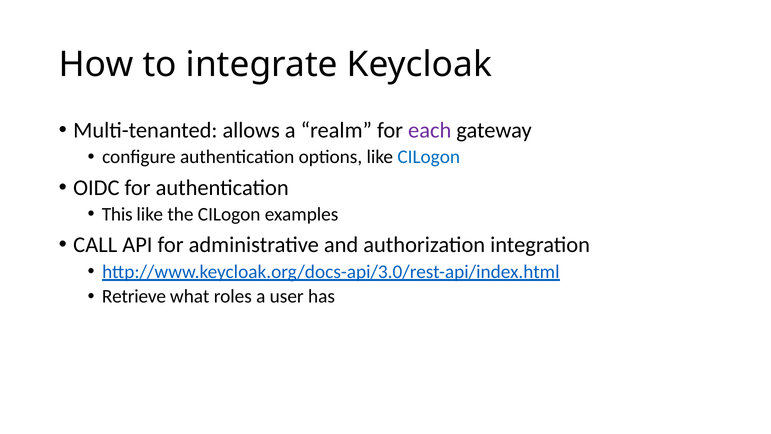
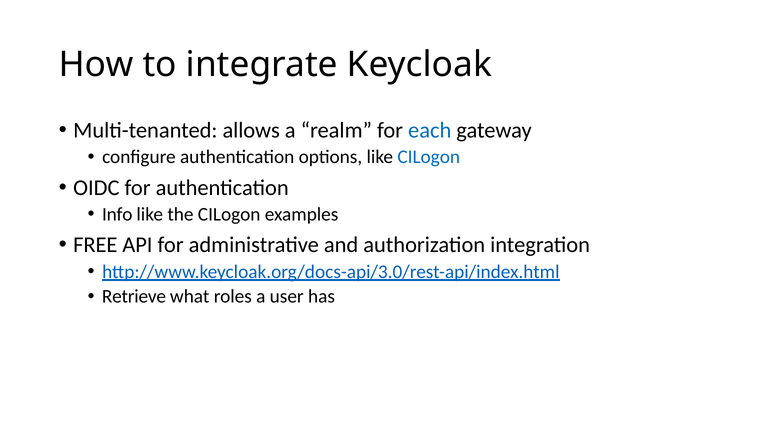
each colour: purple -> blue
This: This -> Info
CALL: CALL -> FREE
